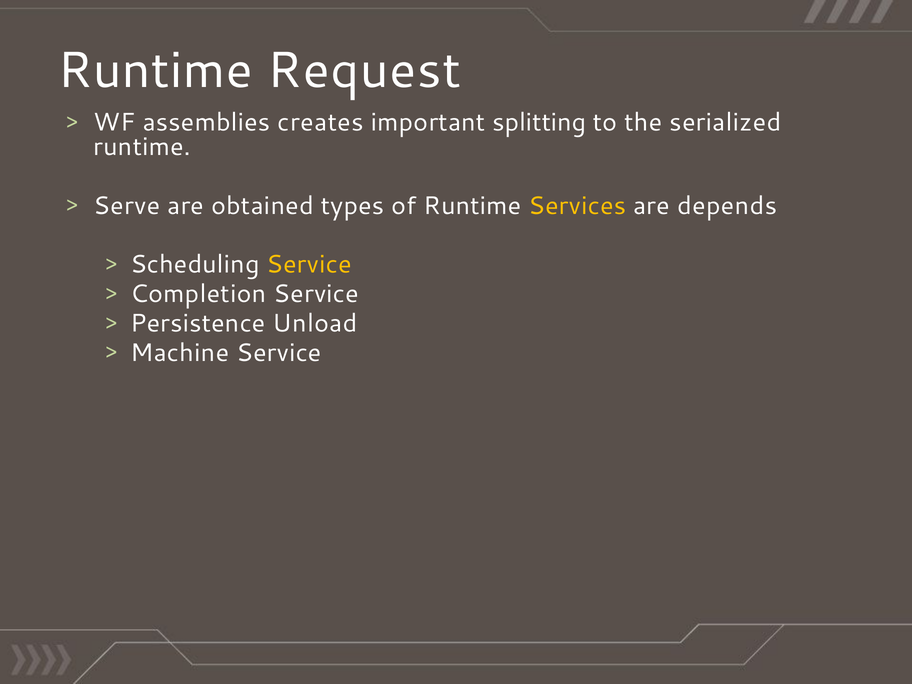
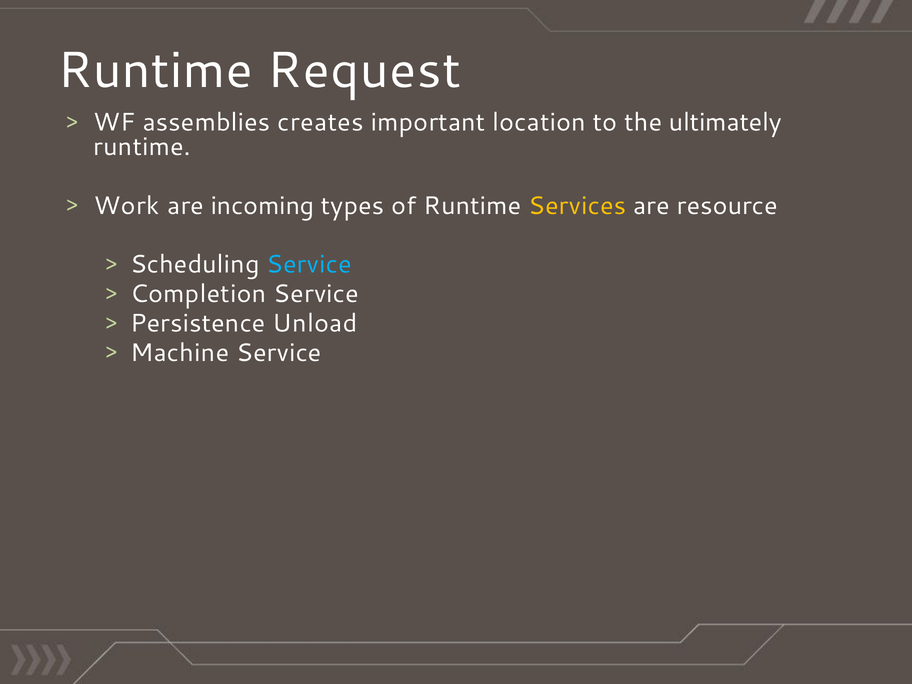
splitting: splitting -> location
serialized: serialized -> ultimately
Serve: Serve -> Work
obtained: obtained -> incoming
depends: depends -> resource
Service at (309, 265) colour: yellow -> light blue
